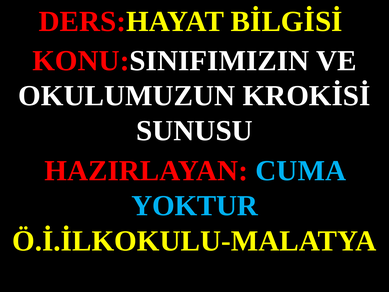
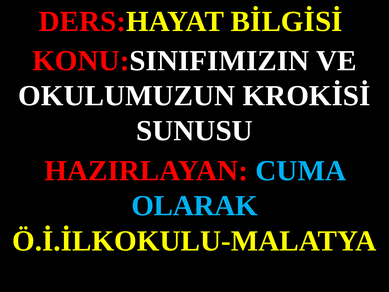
YOKTUR: YOKTUR -> OLARAK
